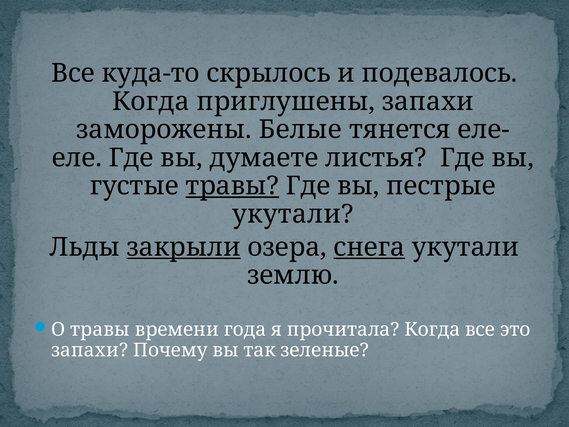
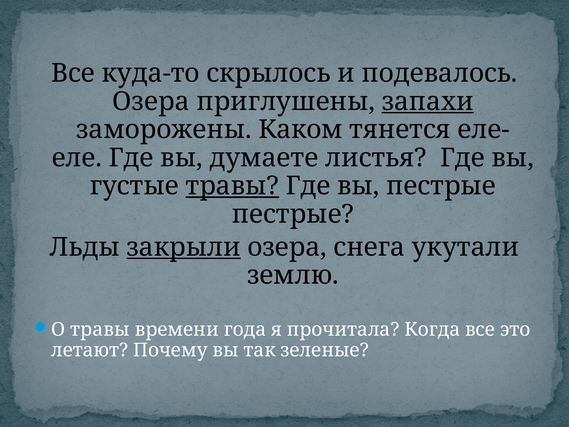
Когда at (151, 101): Когда -> Озера
запахи at (428, 101) underline: none -> present
Белые: Белые -> Каком
укутали at (293, 214): укутали -> пестрые
снега underline: present -> none
запахи at (90, 350): запахи -> летают
